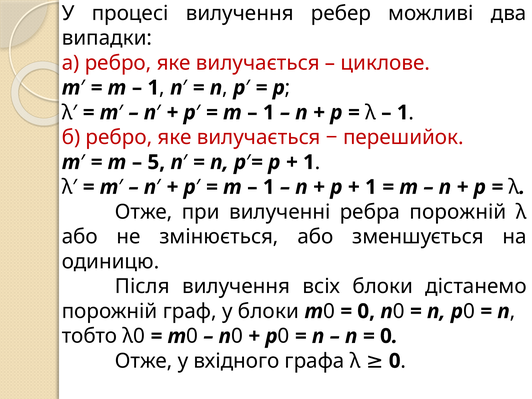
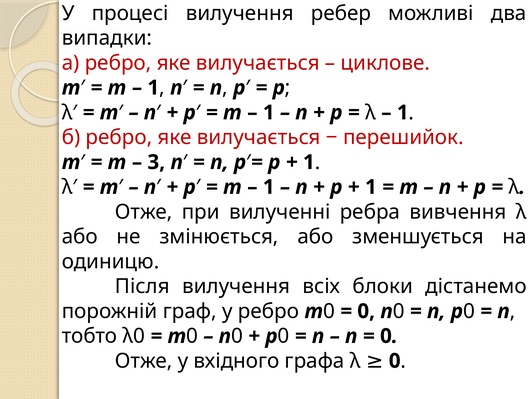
5: 5 -> 3
ребра порожній: порожній -> вивчення
у блоки: блоки -> ребро
